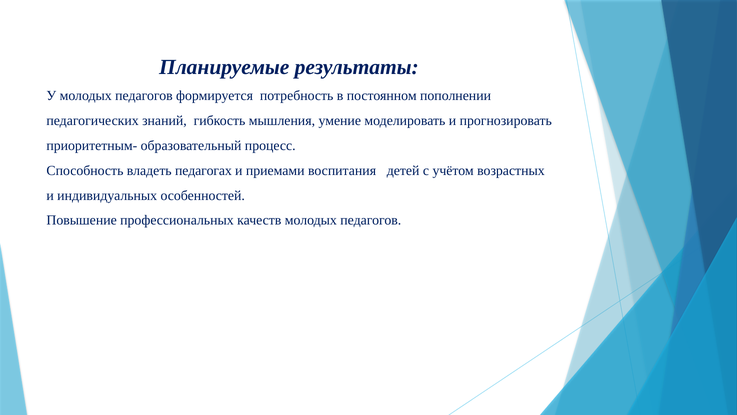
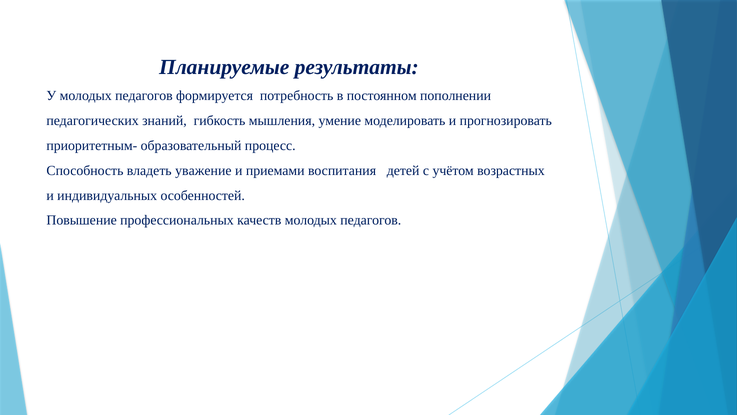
педагогах: педагогах -> уважение
